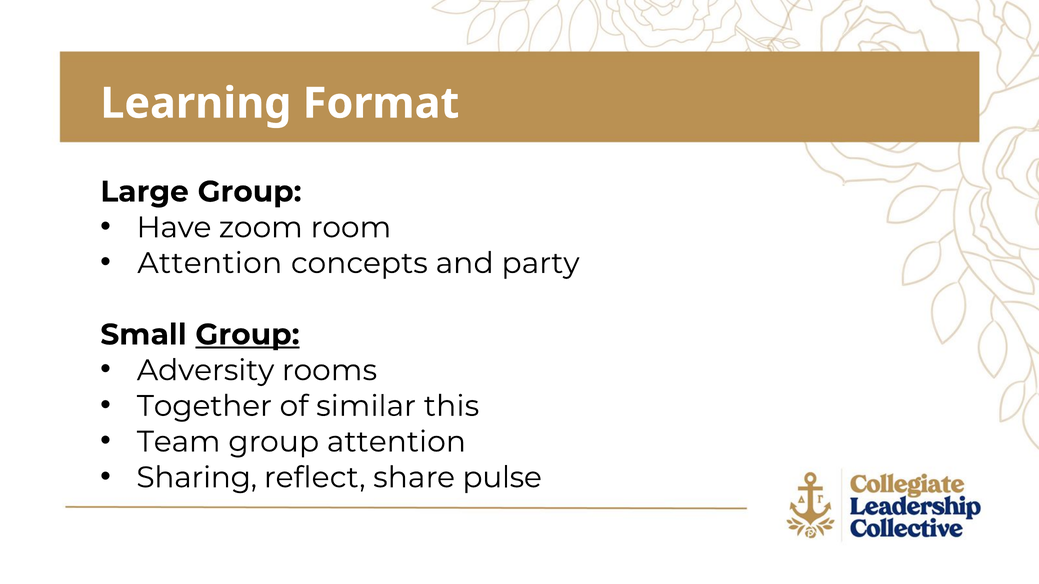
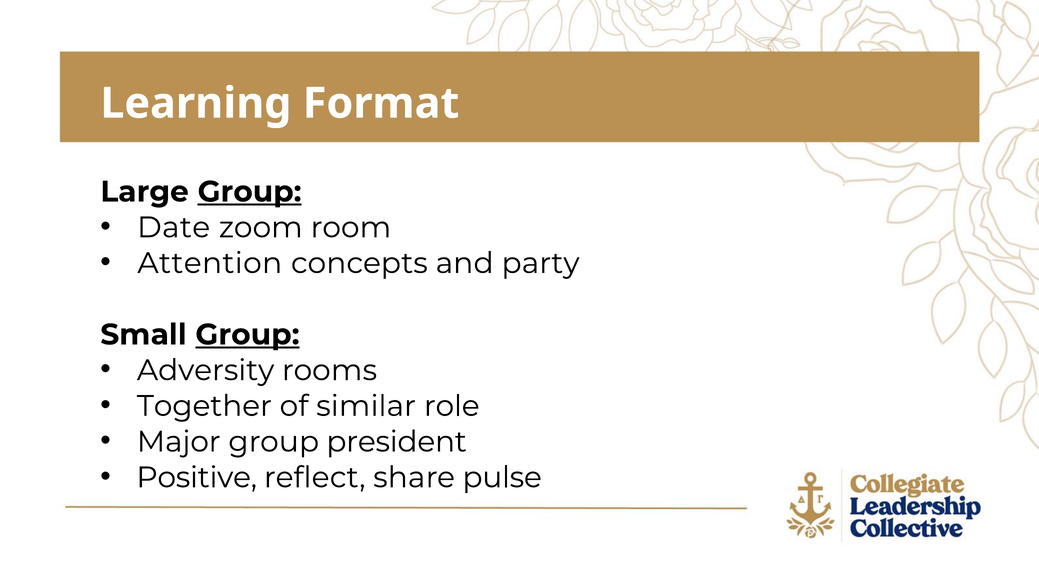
Group at (250, 192) underline: none -> present
Have: Have -> Date
this: this -> role
Team: Team -> Major
group attention: attention -> president
Sharing: Sharing -> Positive
